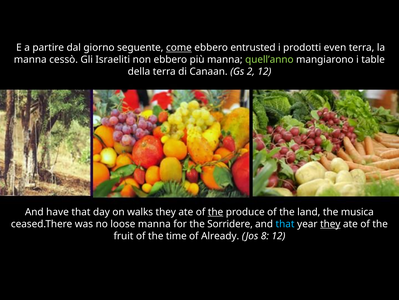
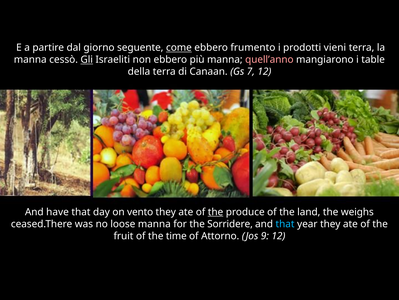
entrusted: entrusted -> frumento
even: even -> vieni
Gli underline: none -> present
quell’anno colour: light green -> pink
2: 2 -> 7
walks: walks -> vento
musica: musica -> weighs
they at (330, 223) underline: present -> none
Already: Already -> Attorno
8: 8 -> 9
